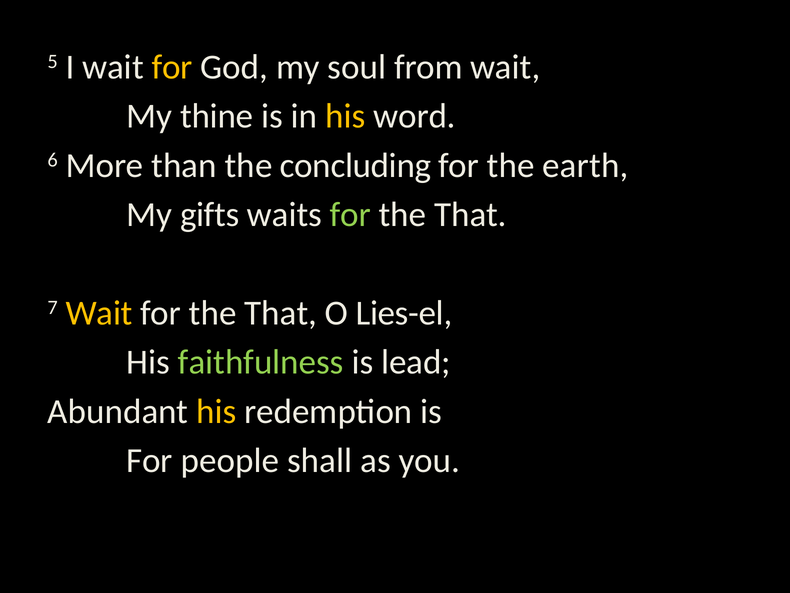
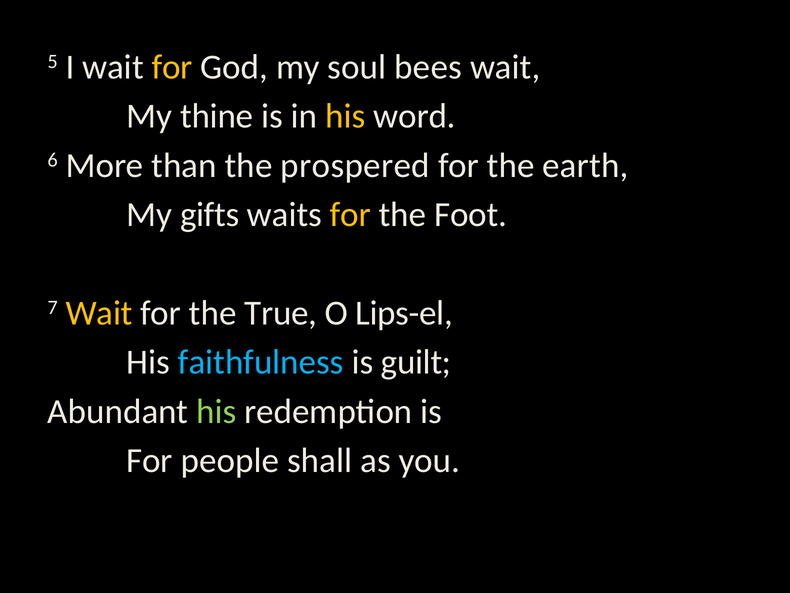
from: from -> bees
concluding: concluding -> prospered
for at (350, 214) colour: light green -> yellow
That at (471, 214): That -> Foot
That at (281, 313): That -> True
Lies-el: Lies-el -> Lips-el
faithfulness colour: light green -> light blue
lead: lead -> guilt
his at (216, 411) colour: yellow -> light green
